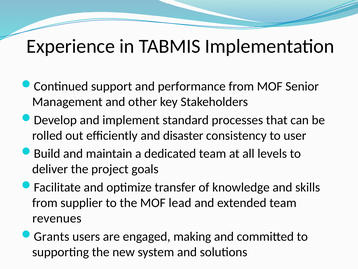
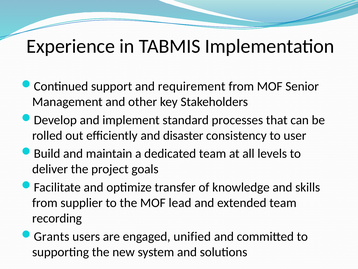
performance: performance -> requirement
revenues: revenues -> recording
making: making -> unified
